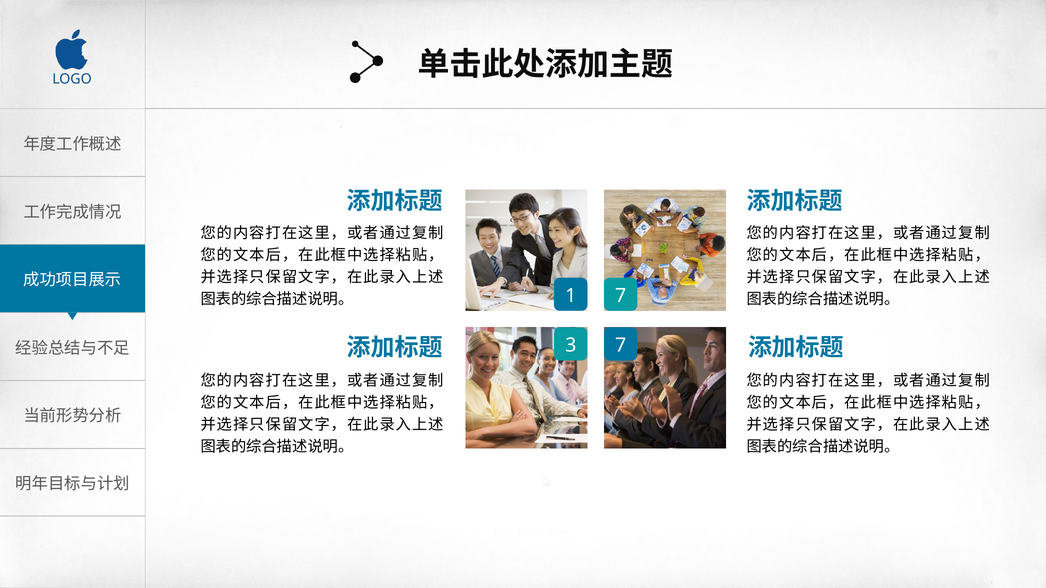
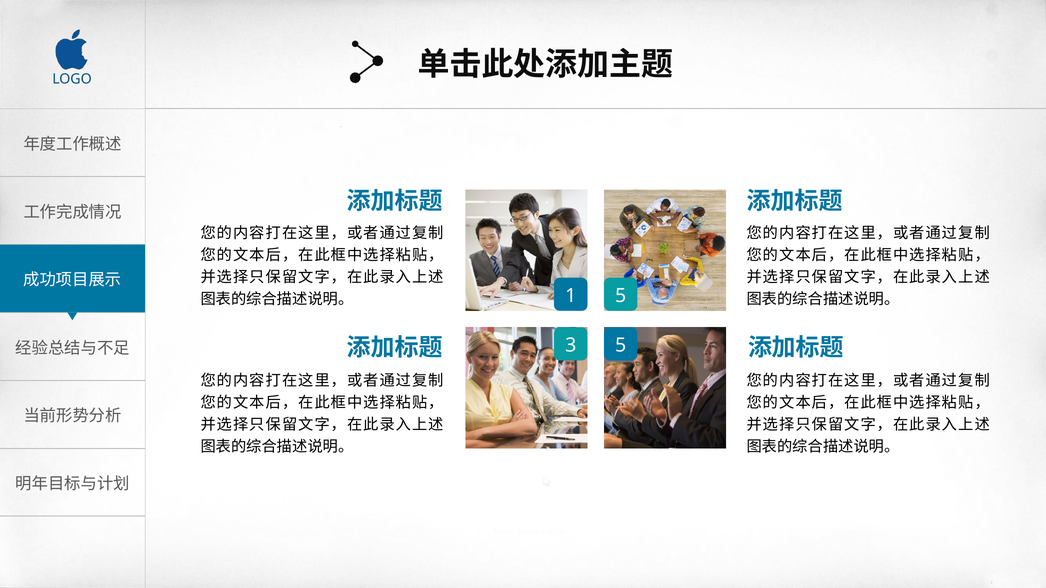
1 7: 7 -> 5
3 7: 7 -> 5
